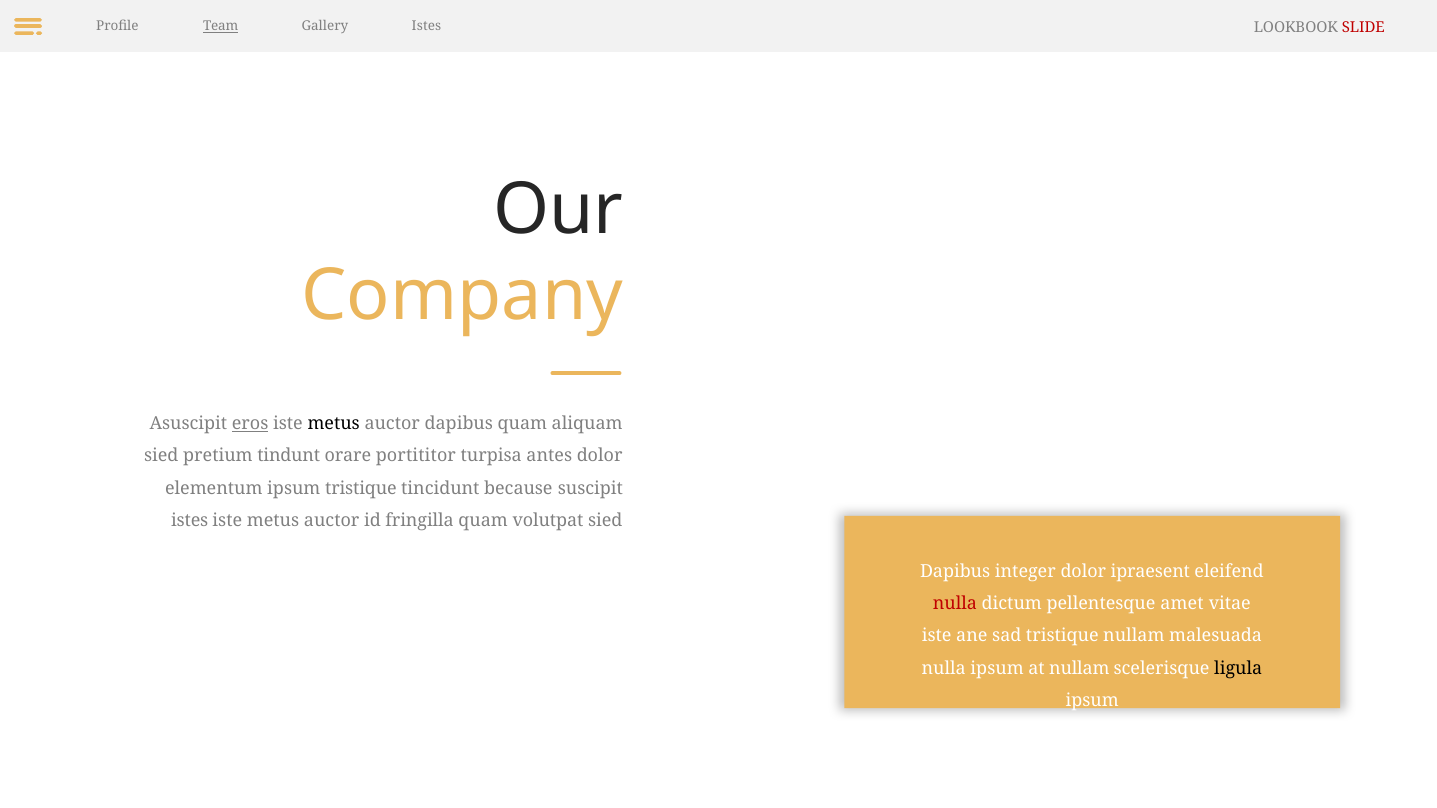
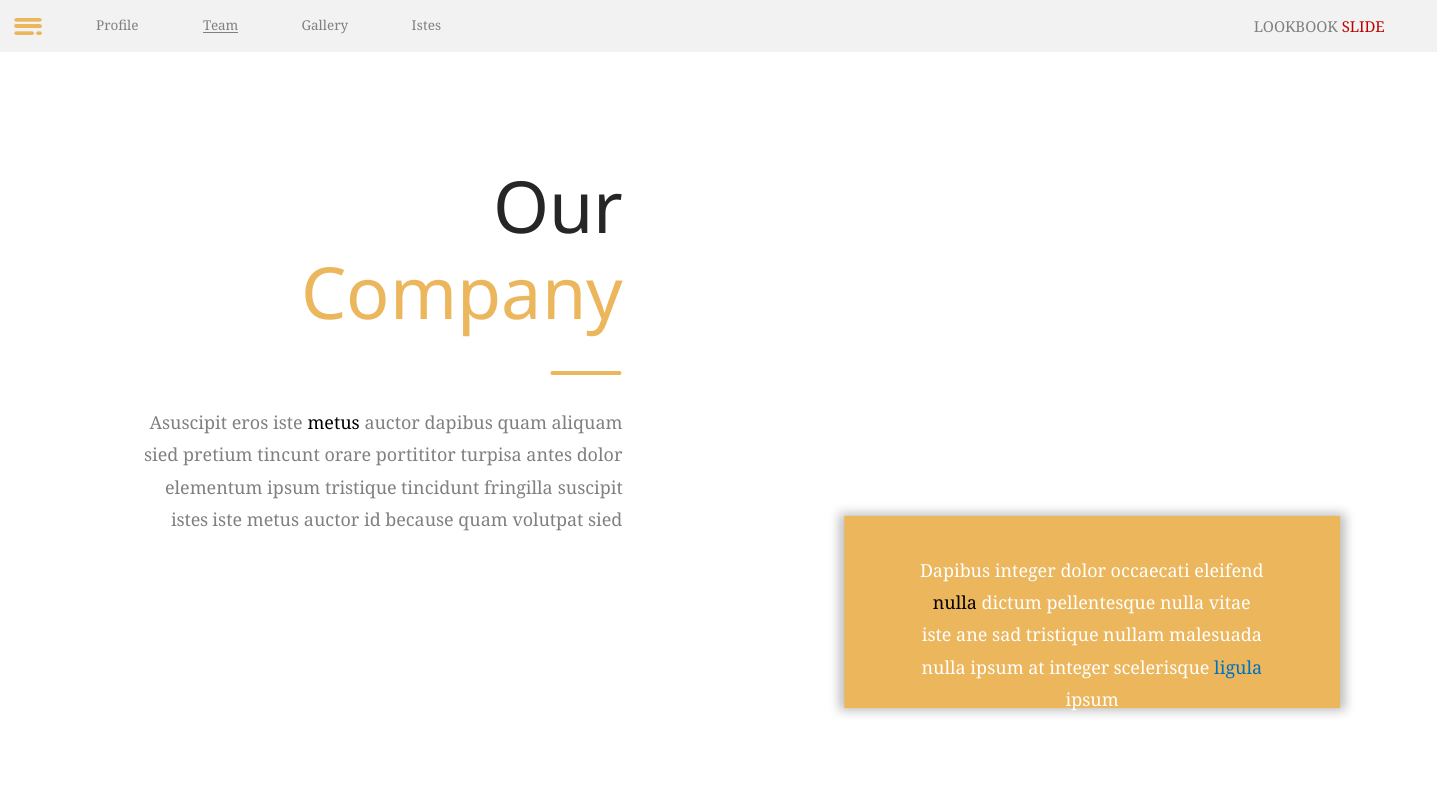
eros underline: present -> none
tindunt: tindunt -> tincunt
because: because -> fringilla
fringilla: fringilla -> because
ipraesent: ipraesent -> occaecati
nulla at (955, 604) colour: red -> black
pellentesque amet: amet -> nulla
at nullam: nullam -> integer
ligula colour: black -> blue
